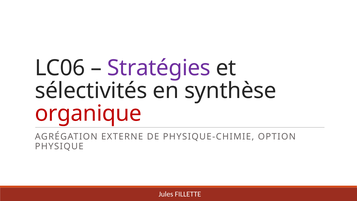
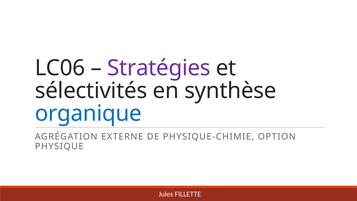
organique colour: red -> blue
